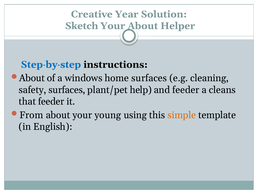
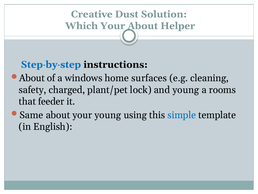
Year: Year -> Dust
Sketch: Sketch -> Which
safety surfaces: surfaces -> charged
help: help -> lock
and feeder: feeder -> young
cleans: cleans -> rooms
From: From -> Same
simple colour: orange -> blue
